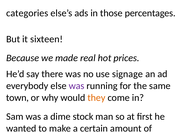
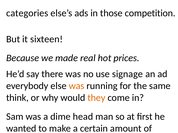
percentages: percentages -> competition
was at (77, 86) colour: purple -> orange
town: town -> think
stock: stock -> head
